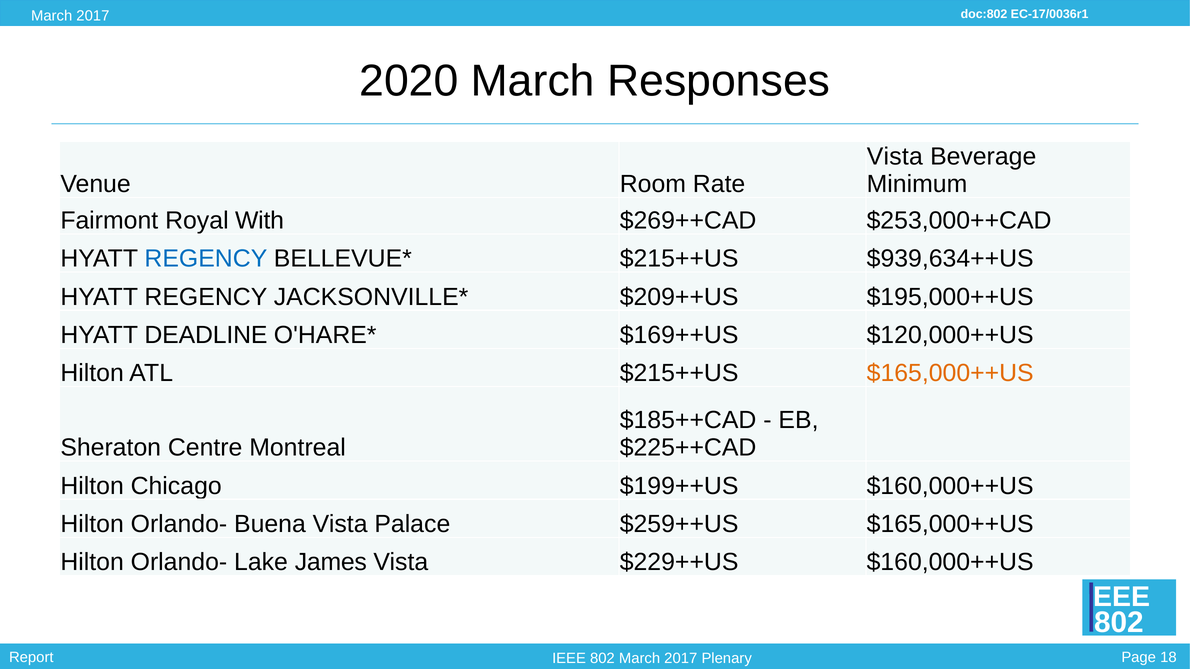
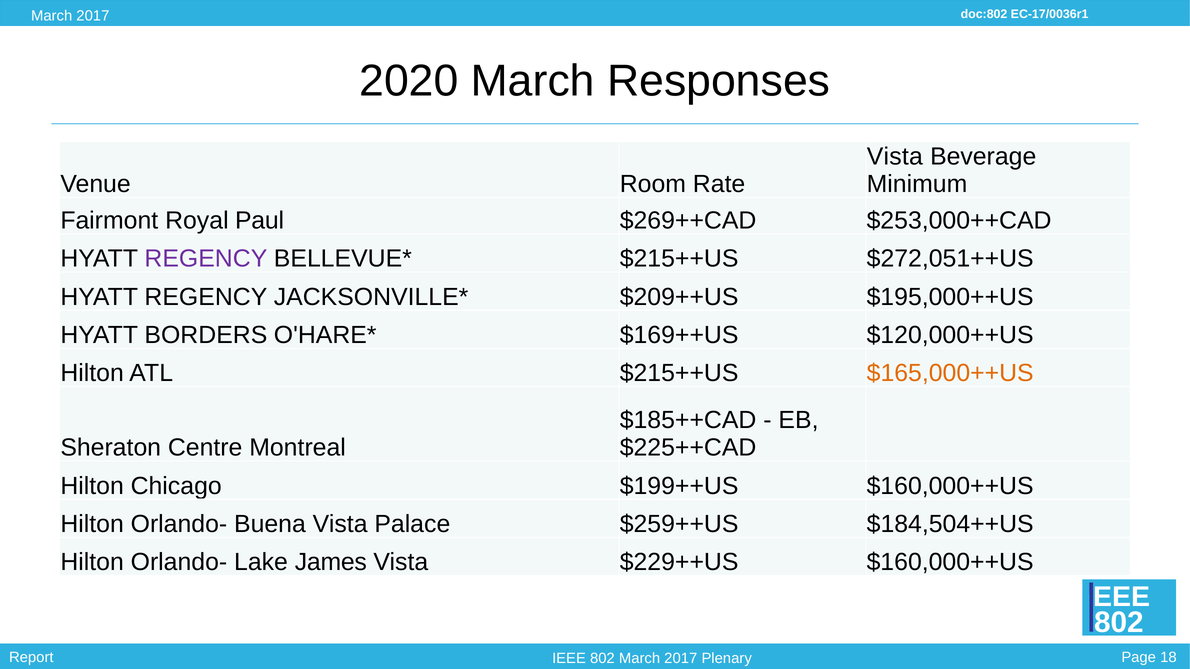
With: With -> Paul
REGENCY at (206, 259) colour: blue -> purple
$939,634++US: $939,634++US -> $272,051++US
DEADLINE: DEADLINE -> BORDERS
$259++US $165,000++US: $165,000++US -> $184,504++US
